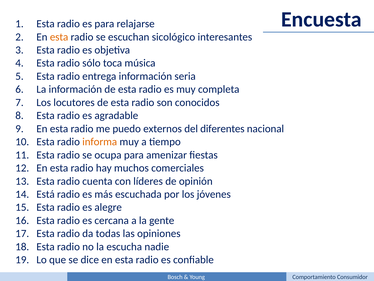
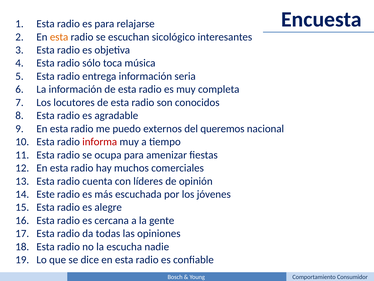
diferentes: diferentes -> queremos
informa colour: orange -> red
Está: Está -> Este
